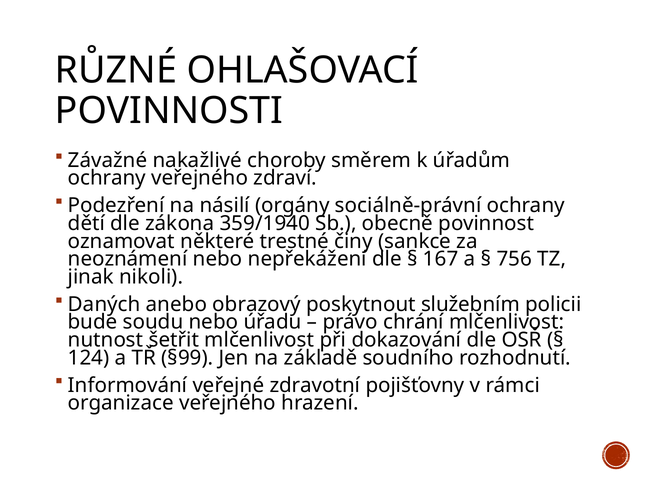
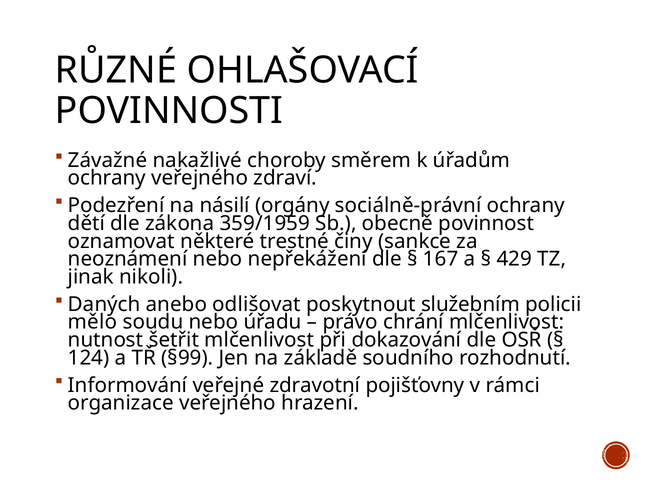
359/1940: 359/1940 -> 359/1959
756: 756 -> 429
obrazový: obrazový -> odlišovat
bude: bude -> mělo
